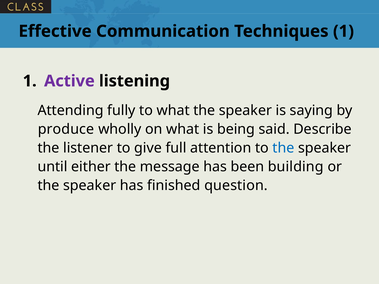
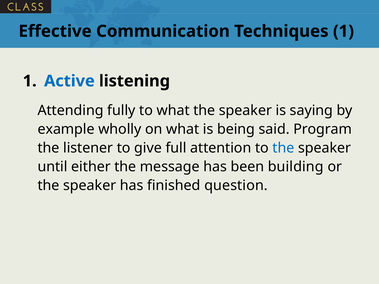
Active colour: purple -> blue
produce: produce -> example
Describe: Describe -> Program
